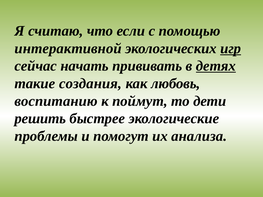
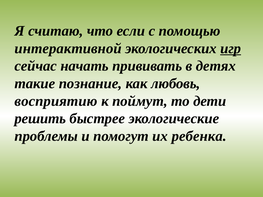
детях underline: present -> none
создания: создания -> познание
воспитанию: воспитанию -> восприятию
анализа: анализа -> ребенка
